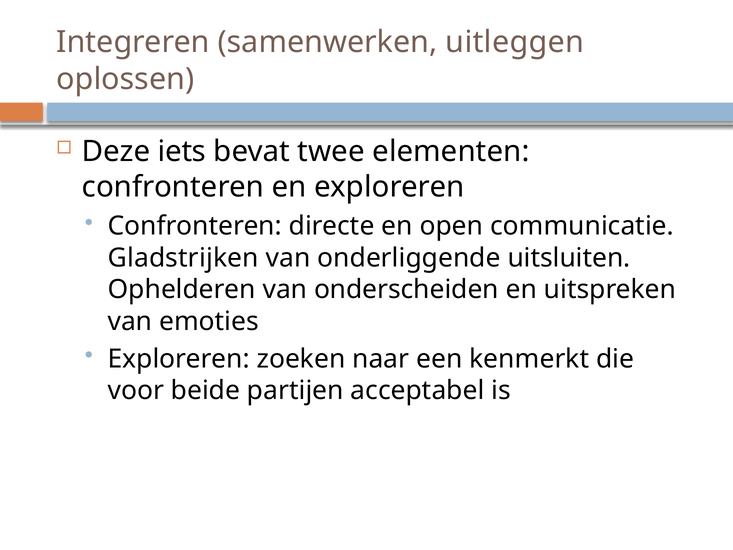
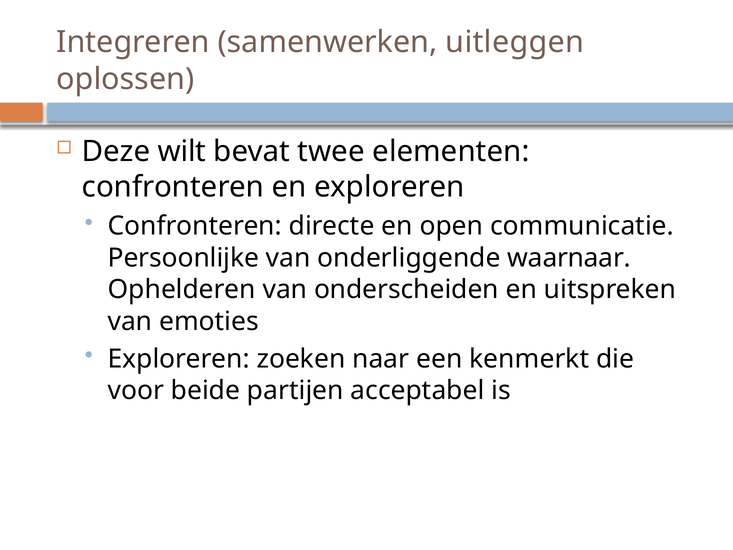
iets: iets -> wilt
Gladstrijken: Gladstrijken -> Persoonlijke
uitsluiten: uitsluiten -> waarnaar
